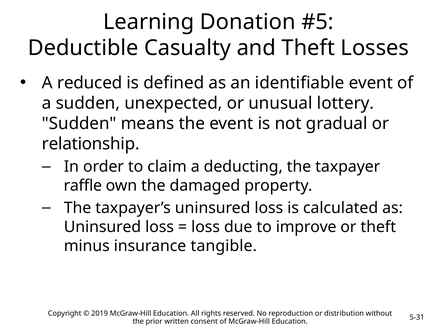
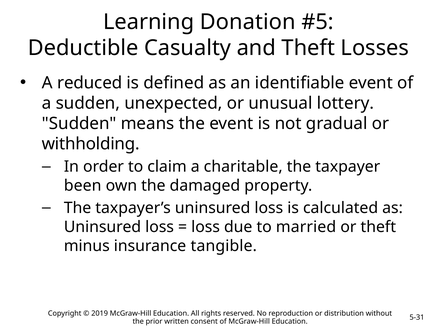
relationship: relationship -> withholding
deducting: deducting -> charitable
raffle: raffle -> been
improve: improve -> married
